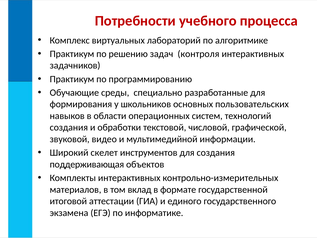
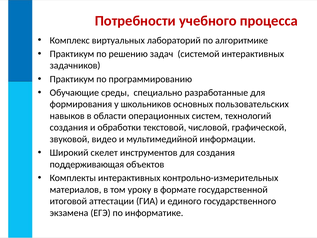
контроля: контроля -> системой
вклад: вклад -> уроку
